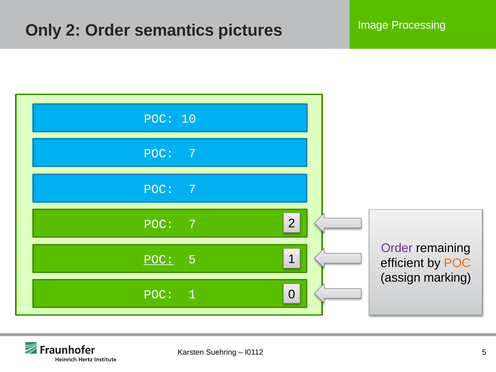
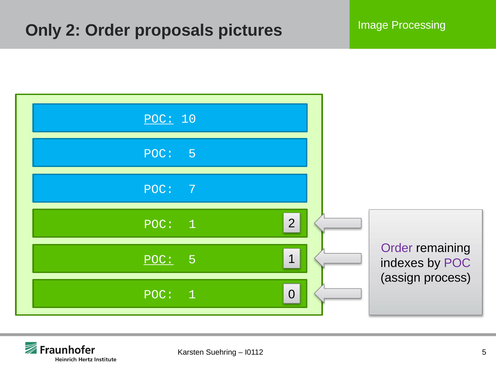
semantics: semantics -> proposals
POC at (159, 119) underline: none -> present
7 at (192, 153): 7 -> 5
7 at (192, 224): 7 -> 1
efficient: efficient -> indexes
POC at (457, 263) colour: orange -> purple
marking: marking -> process
